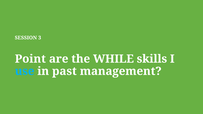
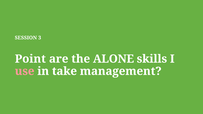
WHILE: WHILE -> ALONE
use colour: light blue -> pink
past: past -> take
